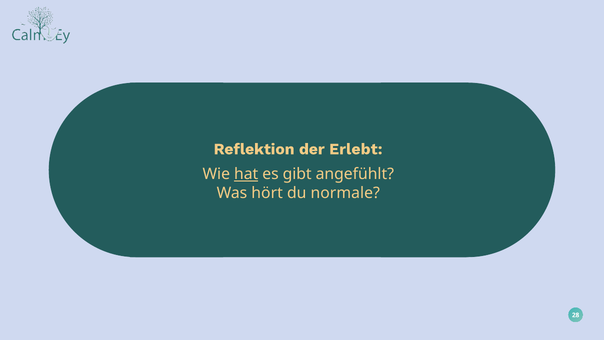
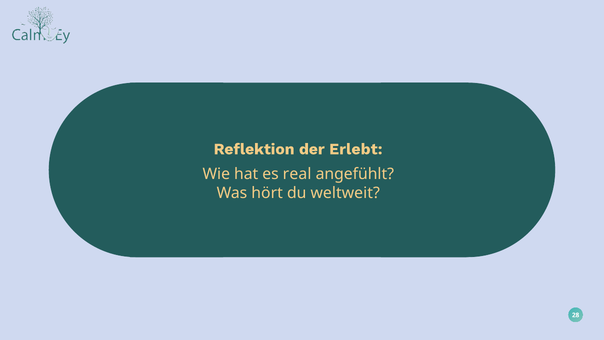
hat underline: present -> none
gibt: gibt -> real
normale: normale -> weltweit
